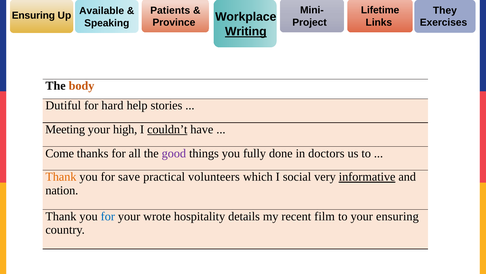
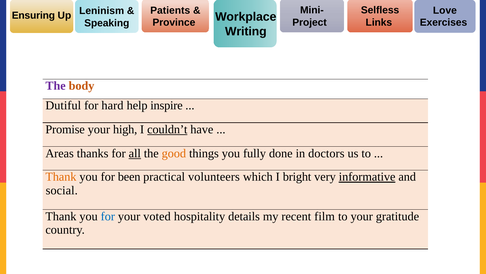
Lifetime: Lifetime -> Selfless
They: They -> Love
Available: Available -> Leninism
Writing underline: present -> none
The at (56, 86) colour: black -> purple
stories: stories -> inspire
Meeting: Meeting -> Promise
Come: Come -> Areas
all underline: none -> present
good colour: purple -> orange
save: save -> been
social: social -> bright
nation: nation -> social
wrote: wrote -> voted
your ensuring: ensuring -> gratitude
